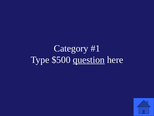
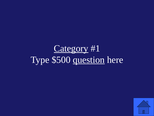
Category underline: none -> present
